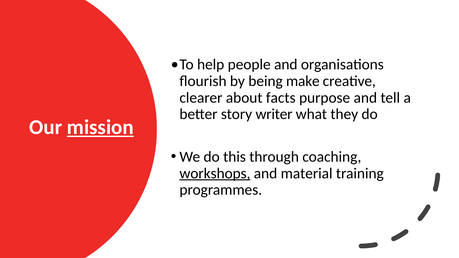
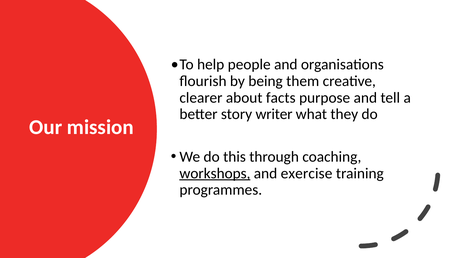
make: make -> them
mission underline: present -> none
material: material -> exercise
